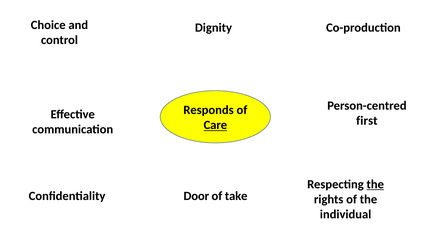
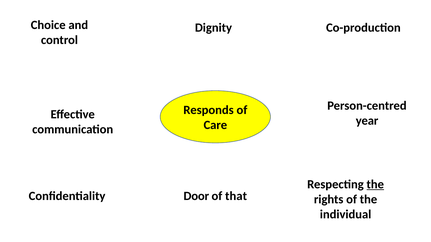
first: first -> year
Care underline: present -> none
take: take -> that
